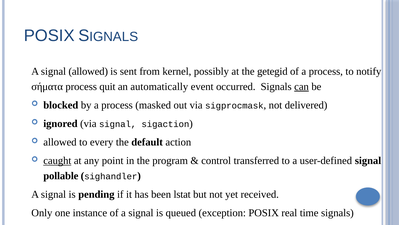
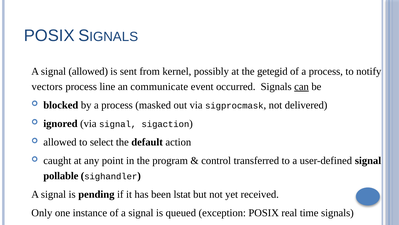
σήματα: σήματα -> vectors
quit: quit -> line
automatically: automatically -> communicate
every: every -> select
caught underline: present -> none
